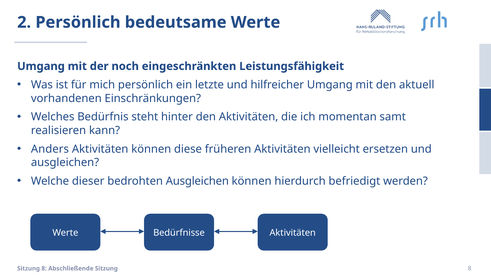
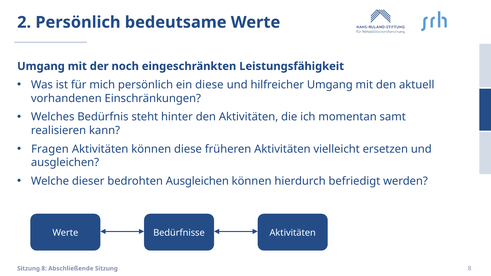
ein letzte: letzte -> diese
Anders: Anders -> Fragen
